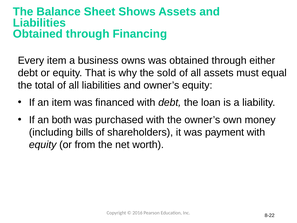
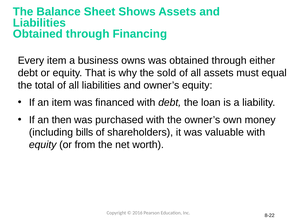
both: both -> then
payment: payment -> valuable
